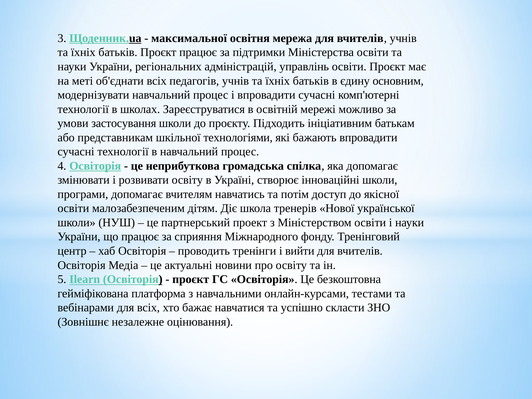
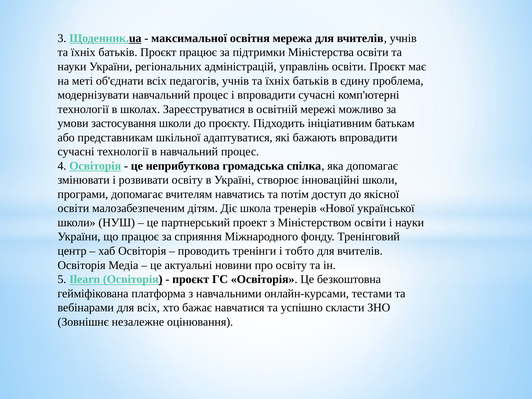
основним: основним -> проблема
технологіями: технологіями -> адаптуватися
вийти: вийти -> тобто
